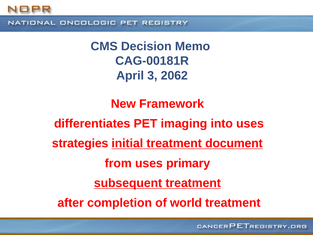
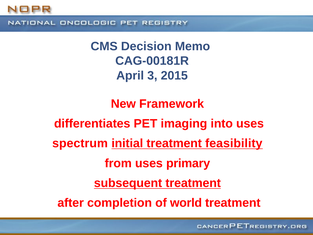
2062: 2062 -> 2015
strategies: strategies -> spectrum
document: document -> feasibility
